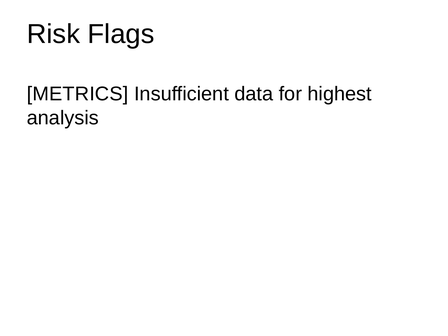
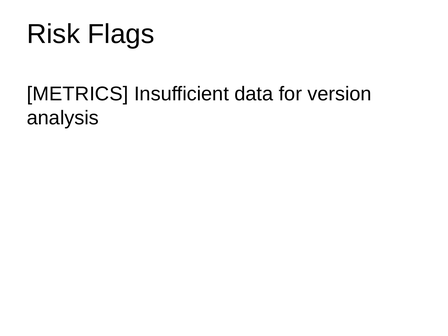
highest: highest -> version
